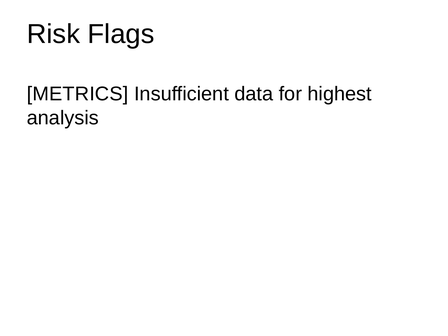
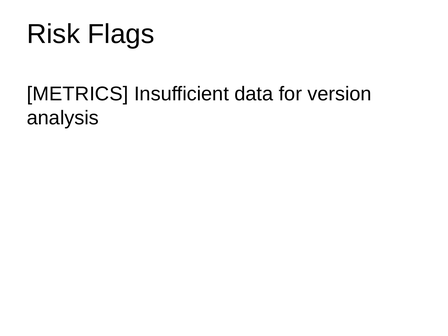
highest: highest -> version
